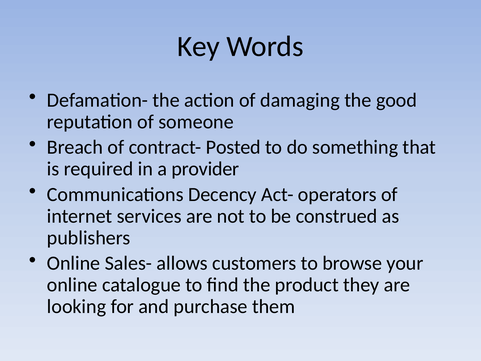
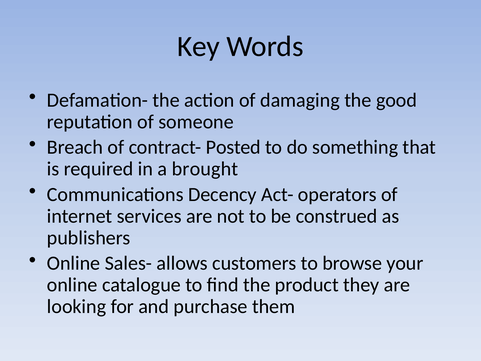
provider: provider -> brought
